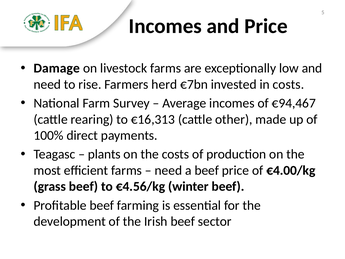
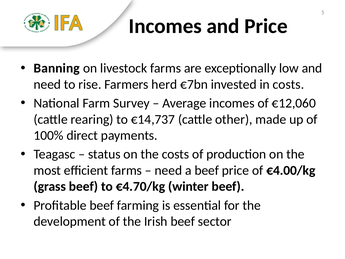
Damage: Damage -> Banning
€94,467: €94,467 -> €12,060
€16,313: €16,313 -> €14,737
plants: plants -> status
€4.56/kg: €4.56/kg -> €4.70/kg
